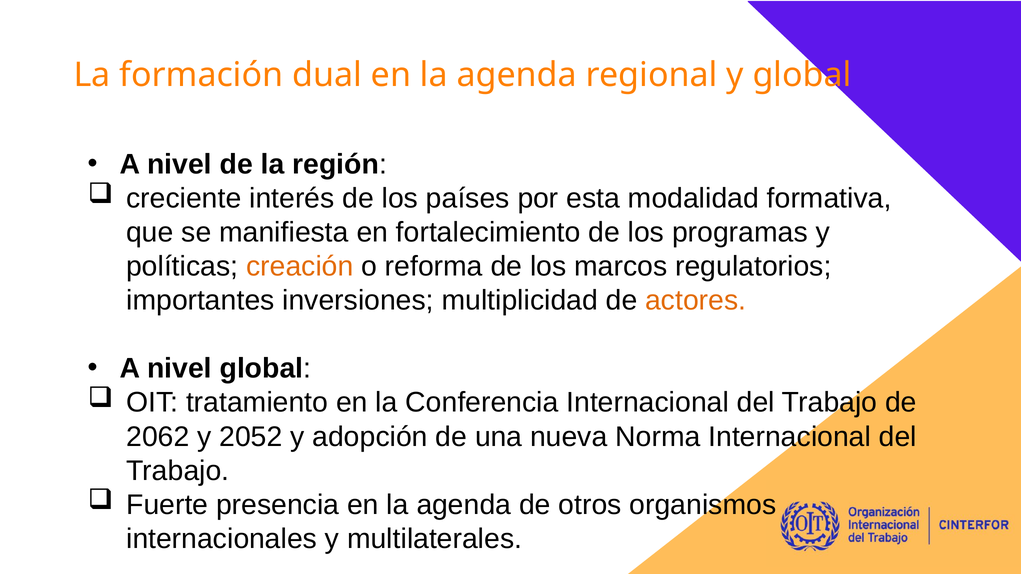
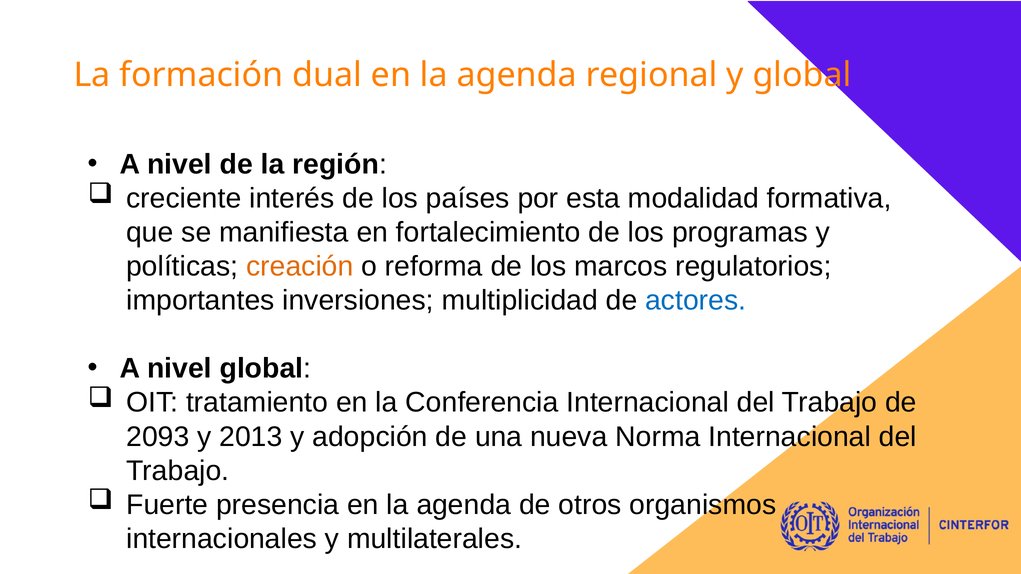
actores colour: orange -> blue
2062: 2062 -> 2093
2052: 2052 -> 2013
